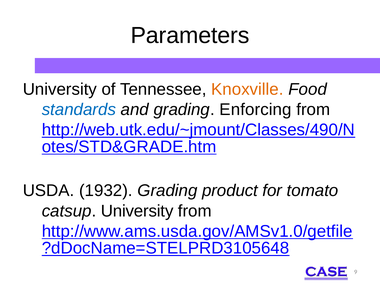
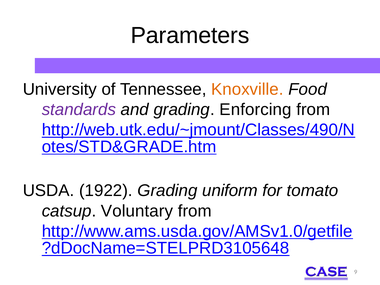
standards colour: blue -> purple
1932: 1932 -> 1922
product: product -> uniform
catsup University: University -> Voluntary
